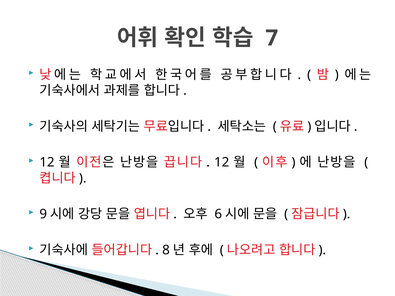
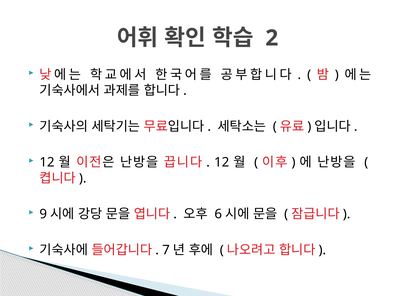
7: 7 -> 2
8: 8 -> 7
